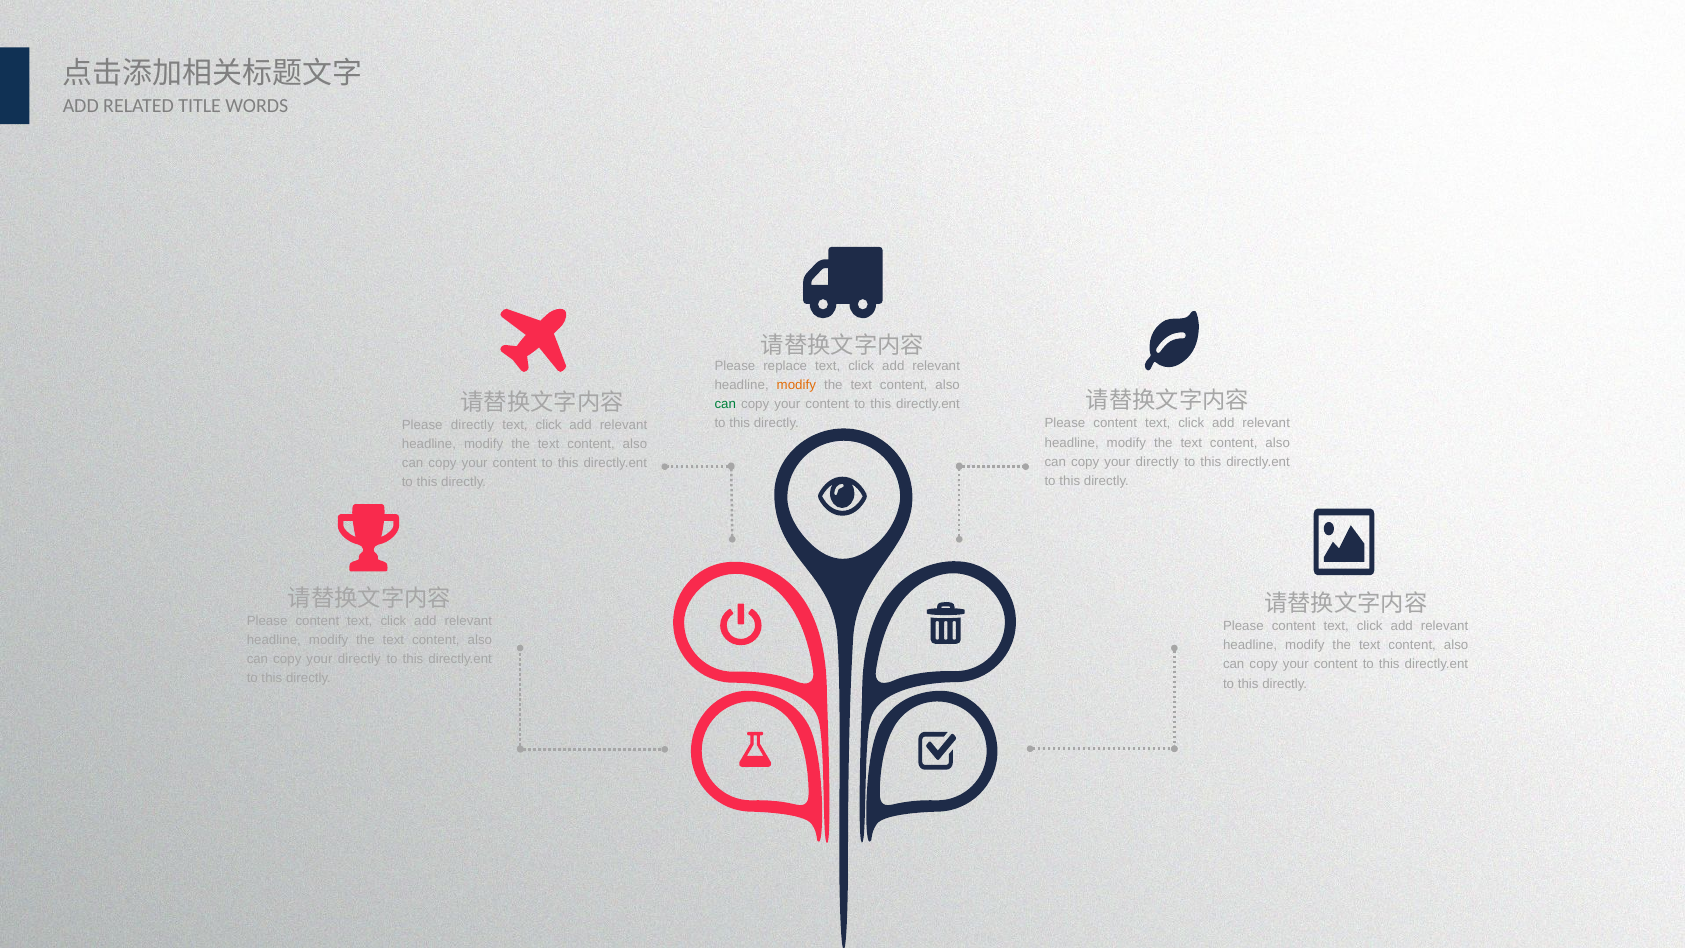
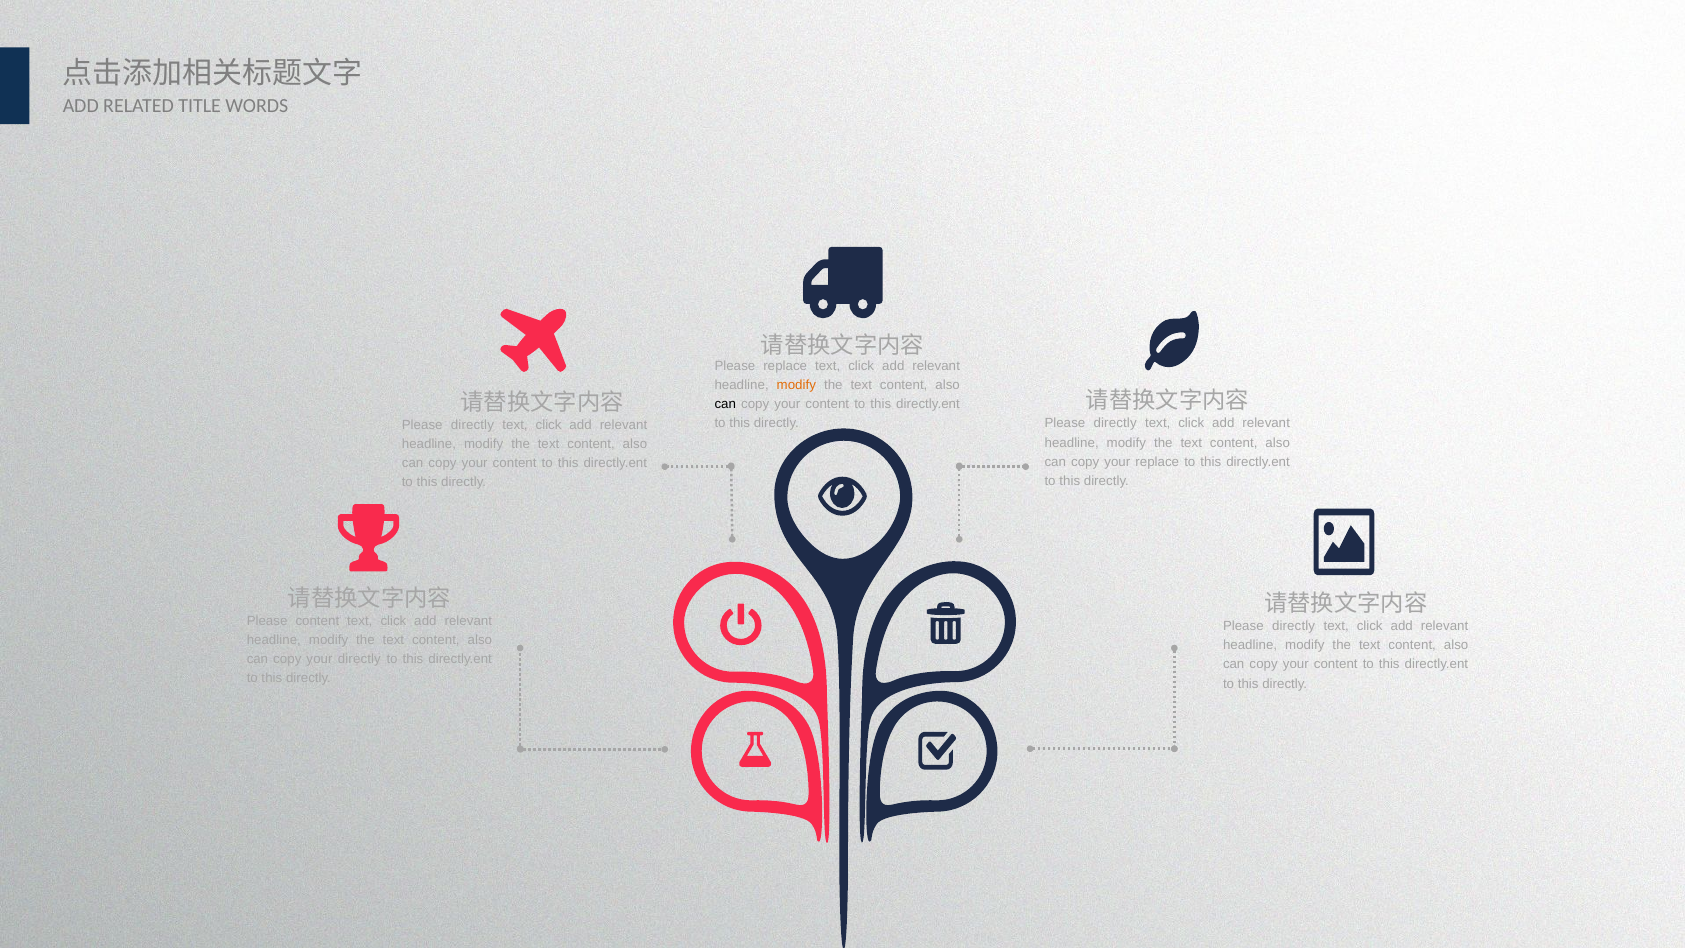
can at (725, 404) colour: green -> black
content at (1115, 423): content -> directly
directly at (1157, 462): directly -> replace
content at (1294, 626): content -> directly
